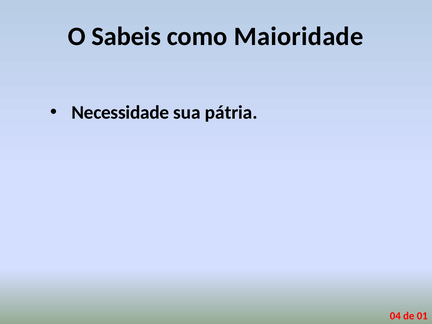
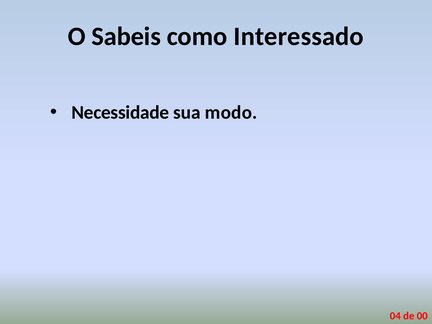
Maioridade: Maioridade -> Interessado
pátria: pátria -> modo
01: 01 -> 00
